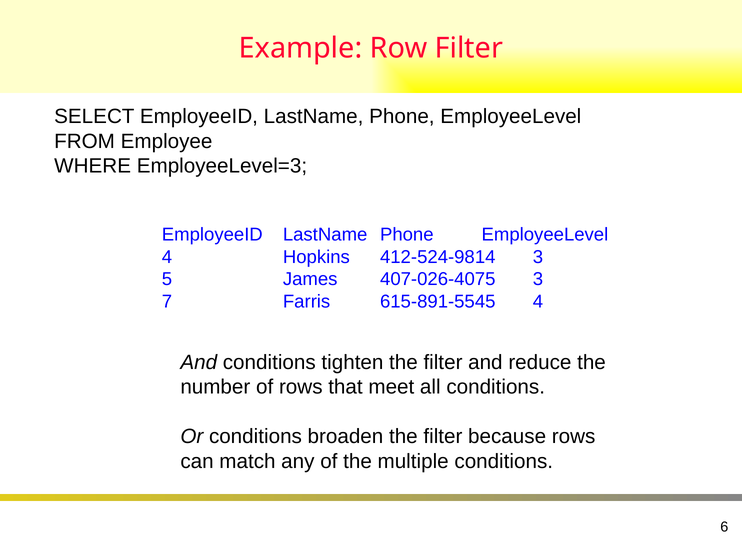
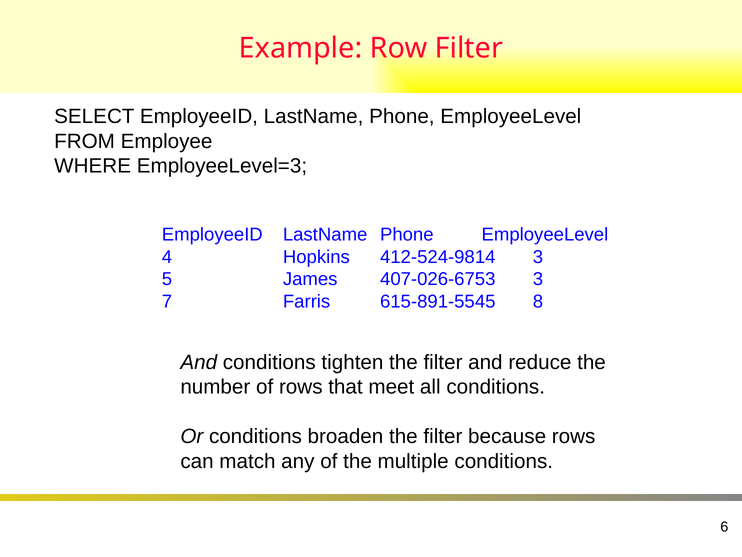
407-026-4075: 407-026-4075 -> 407-026-6753
615-891-5545 4: 4 -> 8
